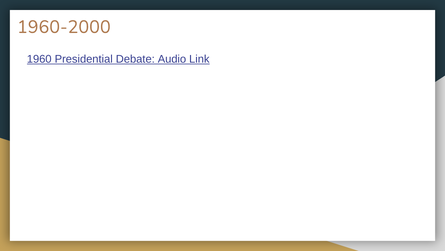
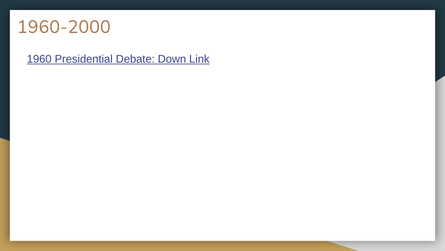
Audio: Audio -> Down
